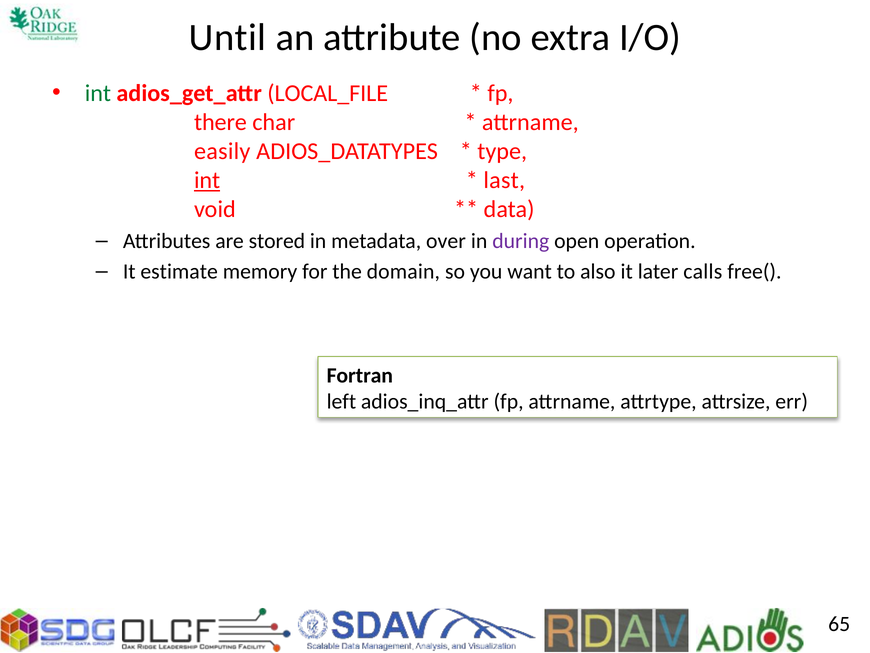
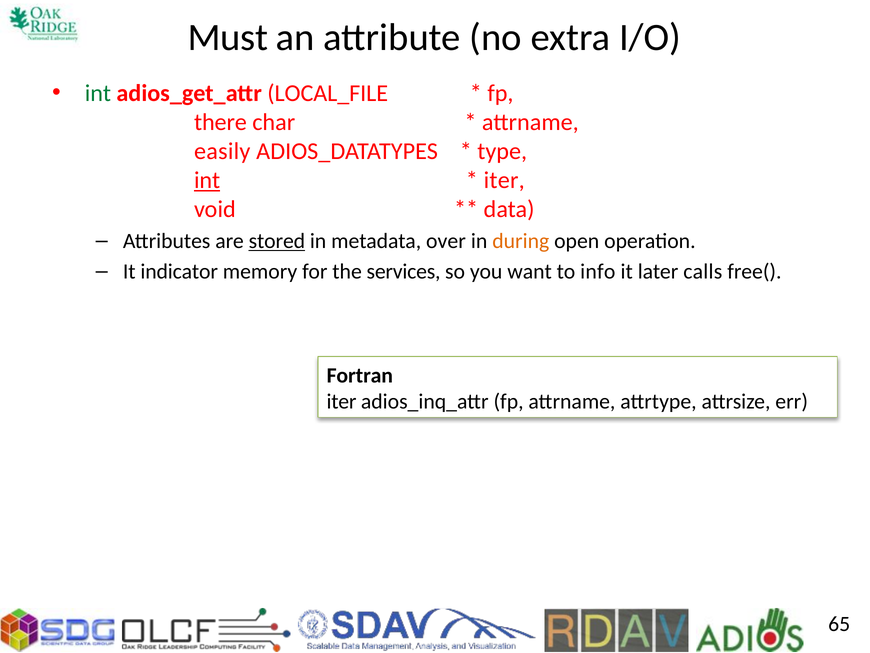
Until: Until -> Must
last at (504, 180): last -> iter
stored underline: none -> present
during colour: purple -> orange
estimate: estimate -> indicator
domain: domain -> services
also: also -> info
left at (341, 401): left -> iter
